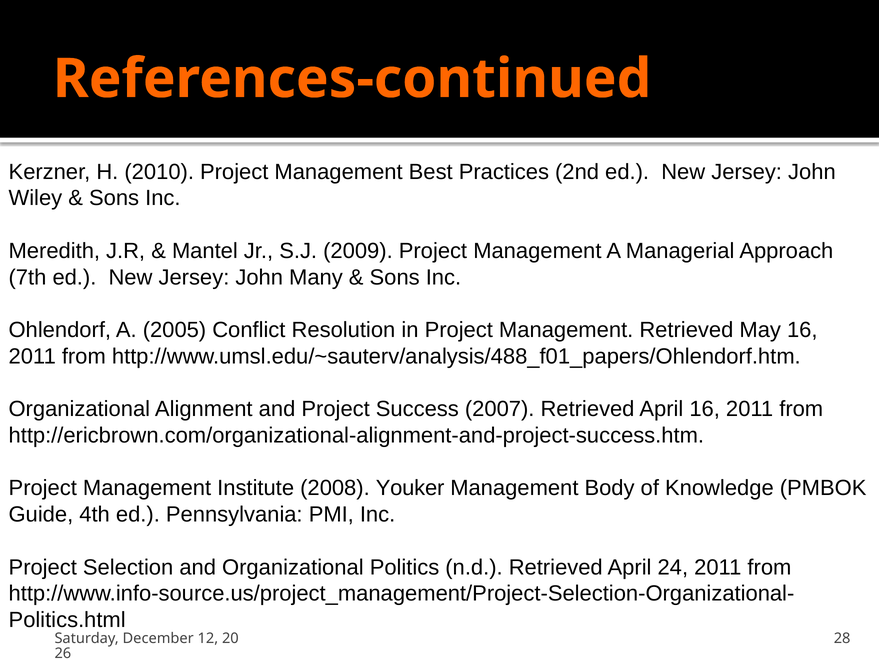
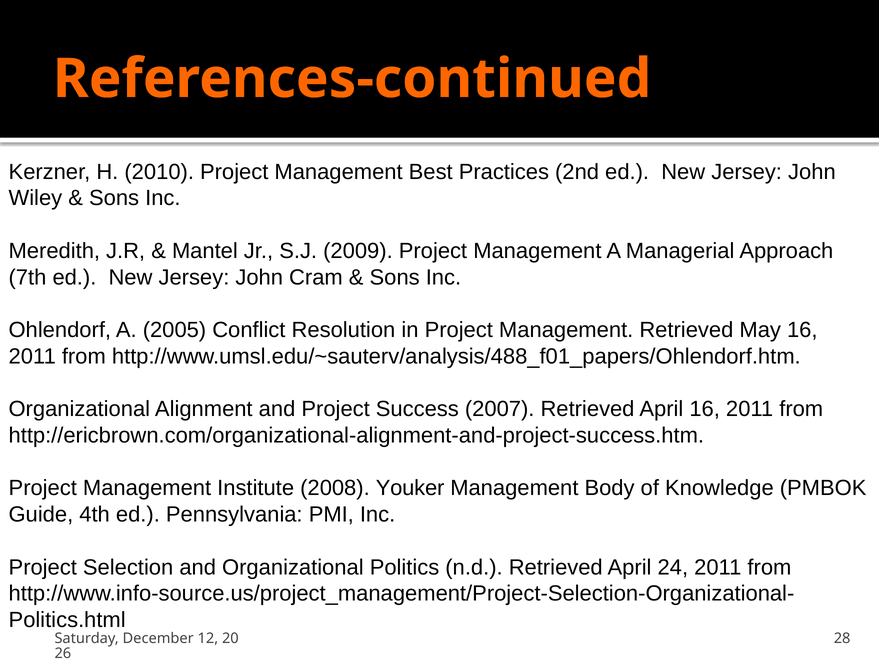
Many: Many -> Cram
